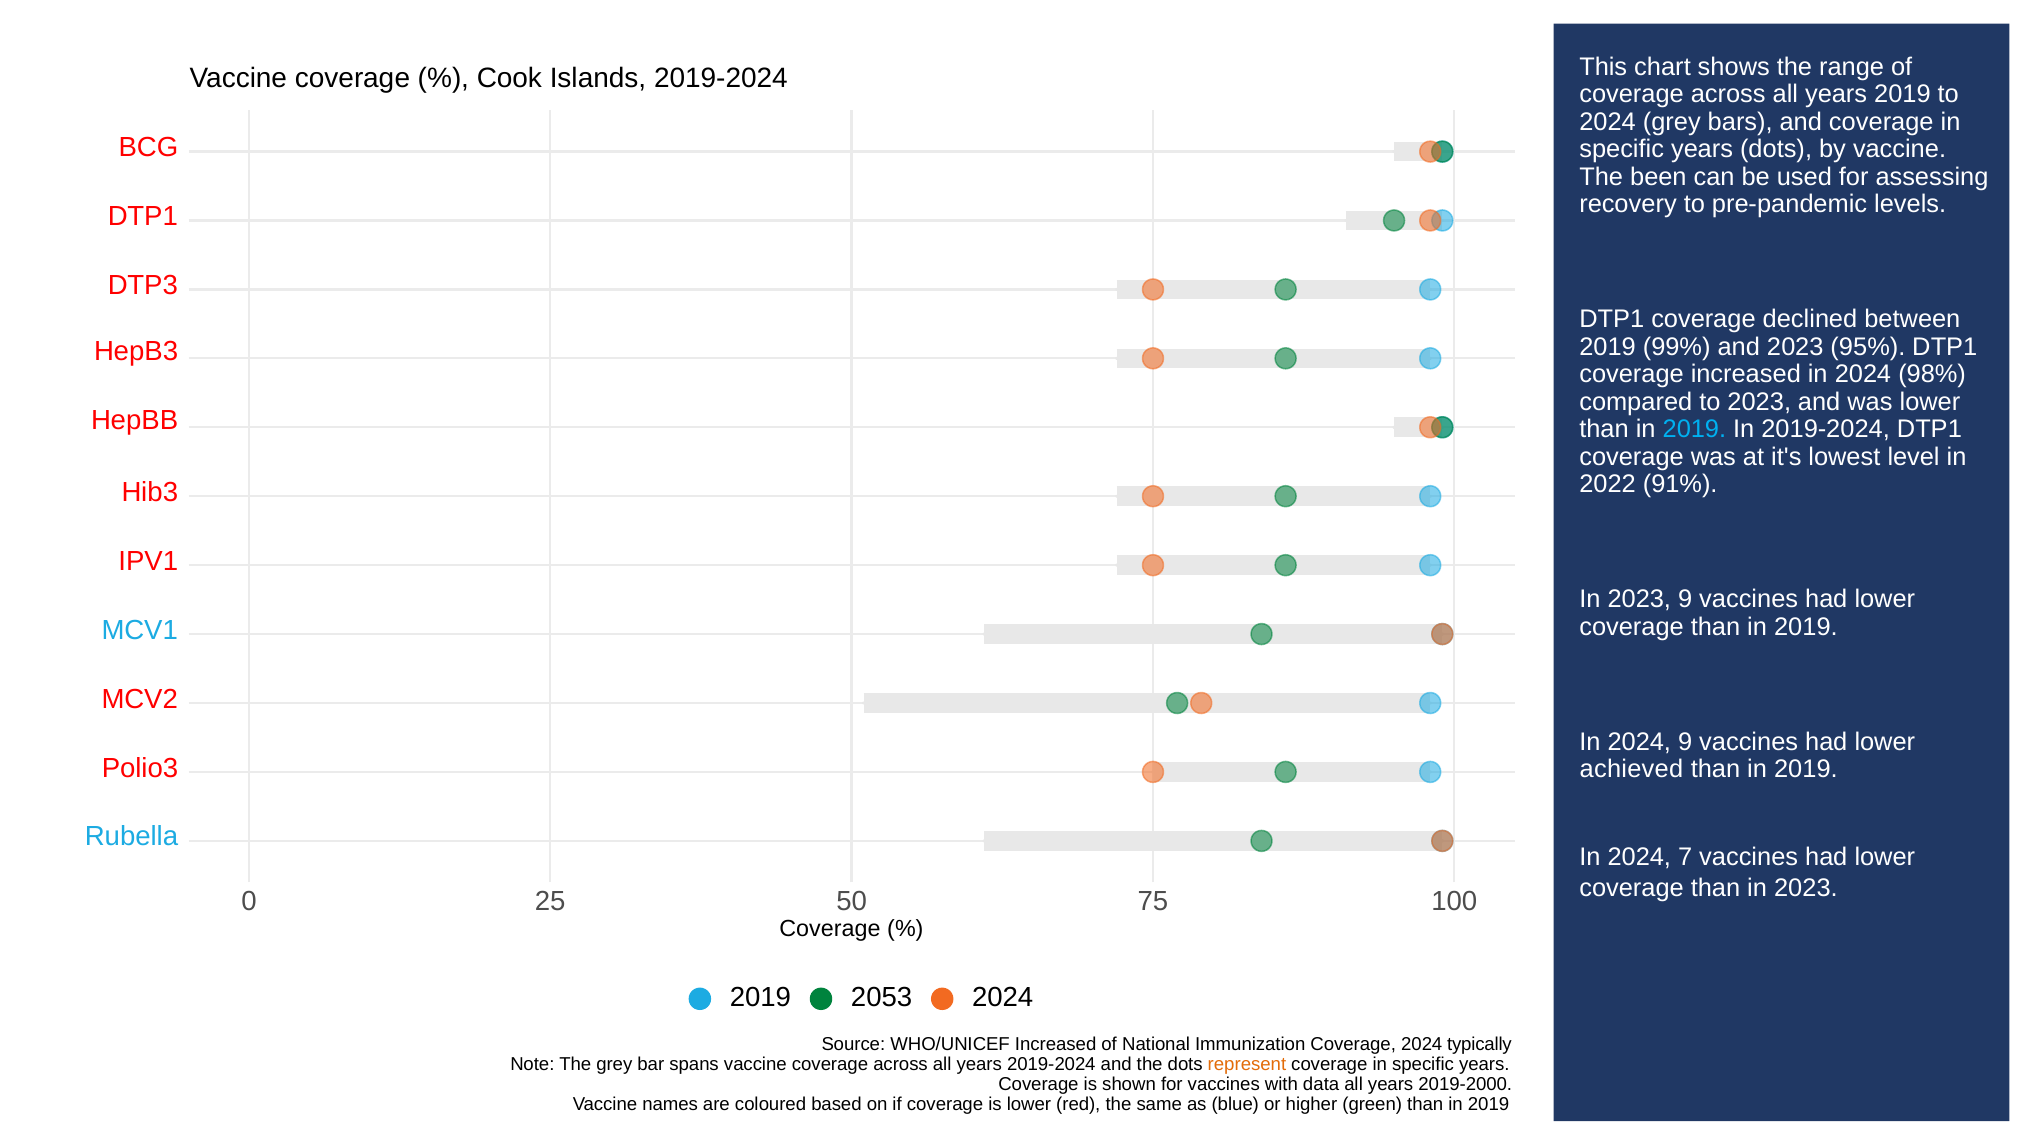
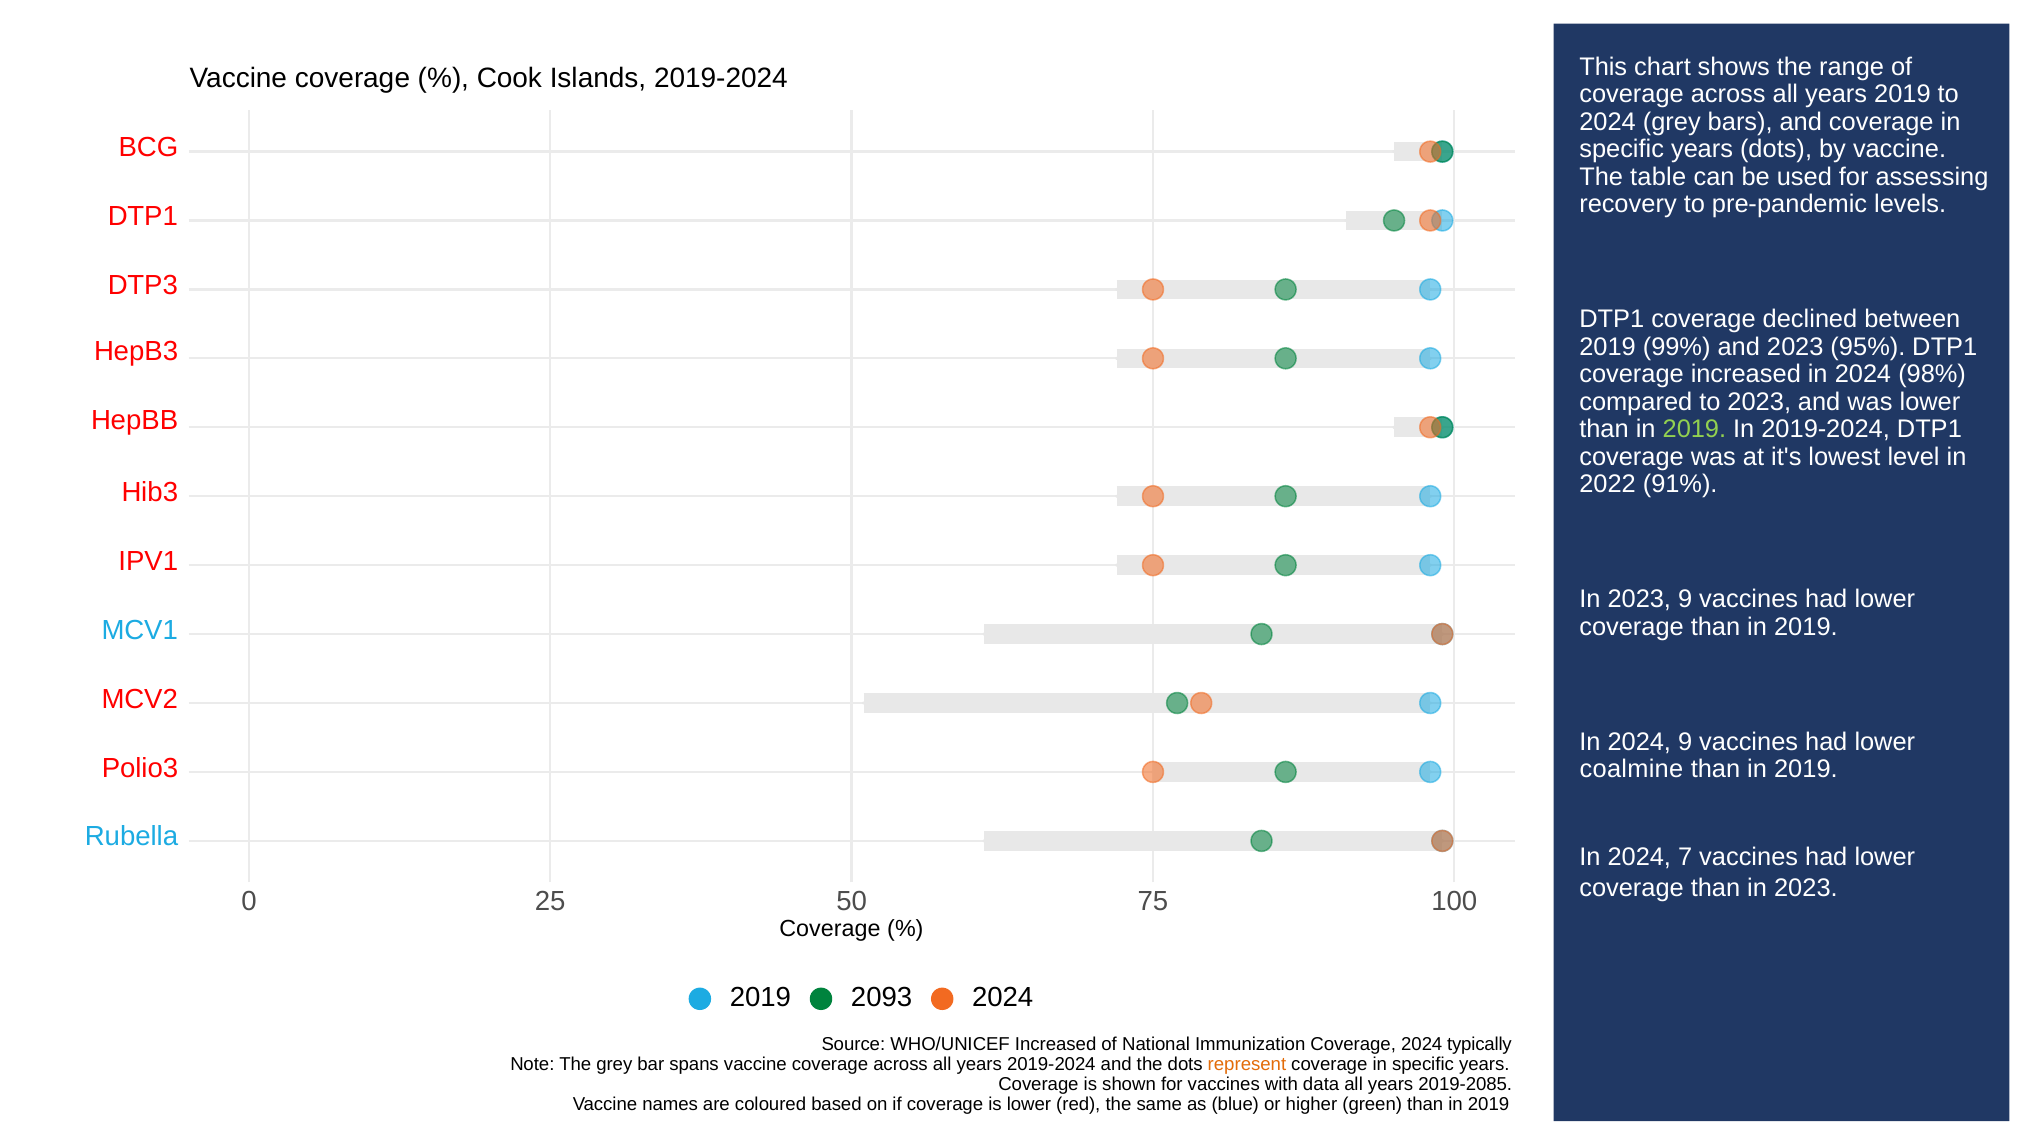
been: been -> table
2019 at (1694, 429) colour: light blue -> light green
achieved: achieved -> coalmine
2053: 2053 -> 2093
2019-2000: 2019-2000 -> 2019-2085
